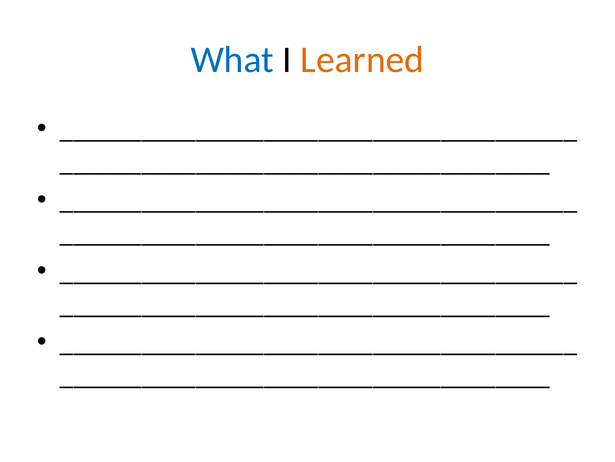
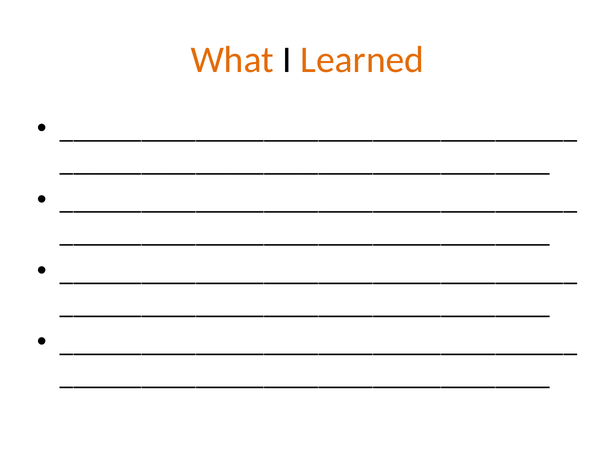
What colour: blue -> orange
